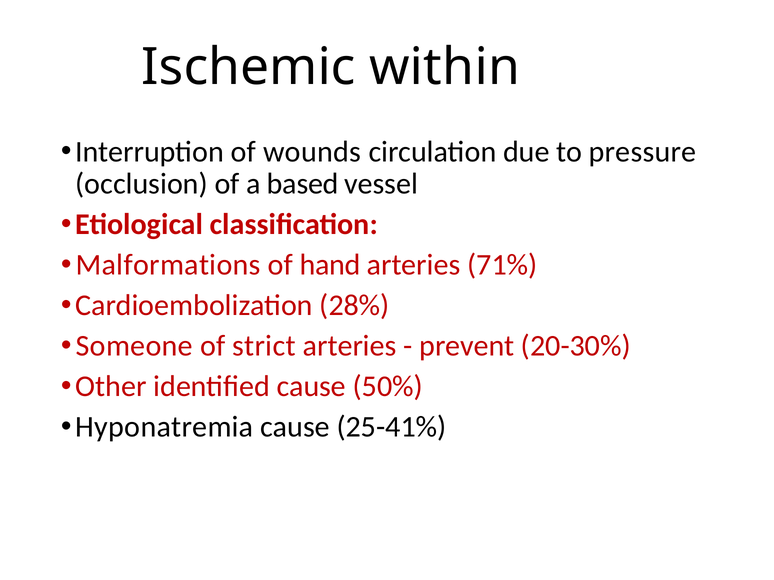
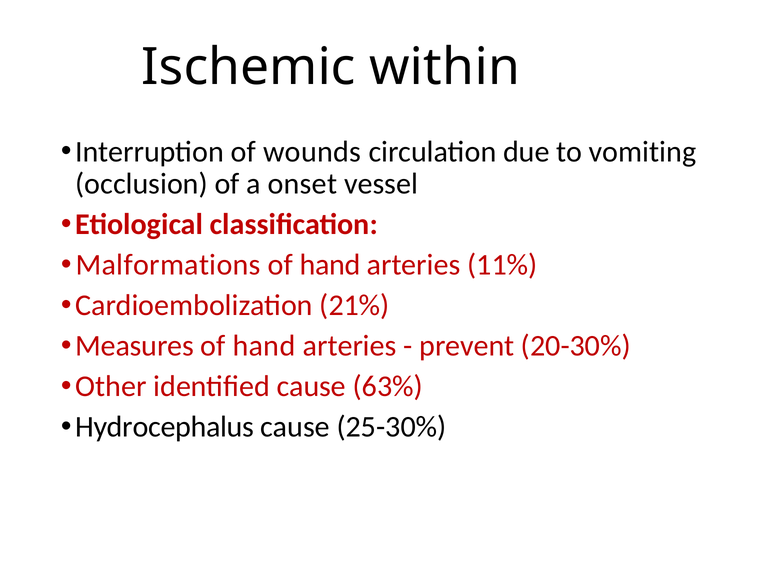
pressure: pressure -> vomiting
based: based -> onset
71%: 71% -> 11%
28%: 28% -> 21%
Someone: Someone -> Measures
strict at (264, 346): strict -> hand
50%: 50% -> 63%
Hyponatremia: Hyponatremia -> Hydrocephalus
25-41%: 25-41% -> 25-30%
